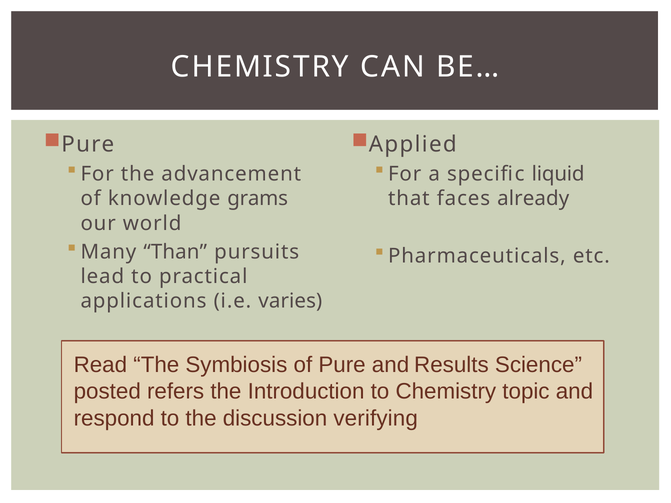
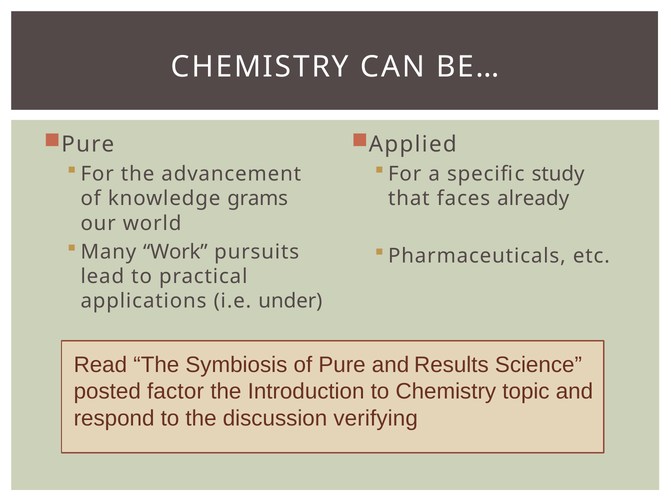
liquid: liquid -> study
Than: Than -> Work
varies: varies -> under
refers: refers -> factor
